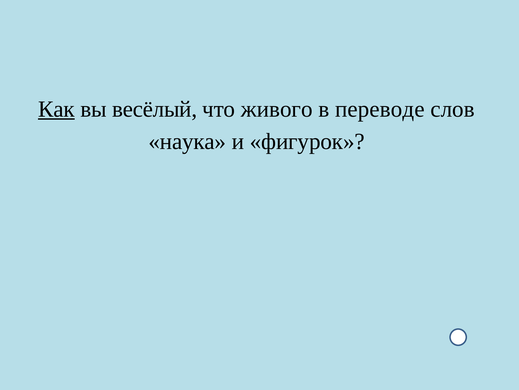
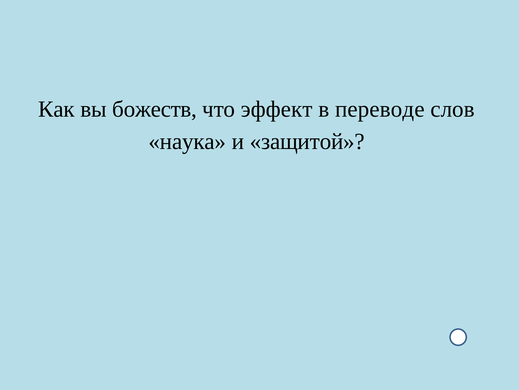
Как underline: present -> none
весёлый: весёлый -> божеств
живого: живого -> эффект
фигурок: фигурок -> защитой
